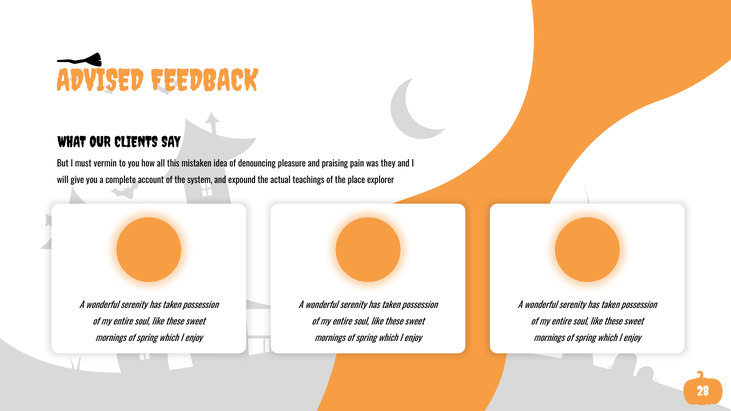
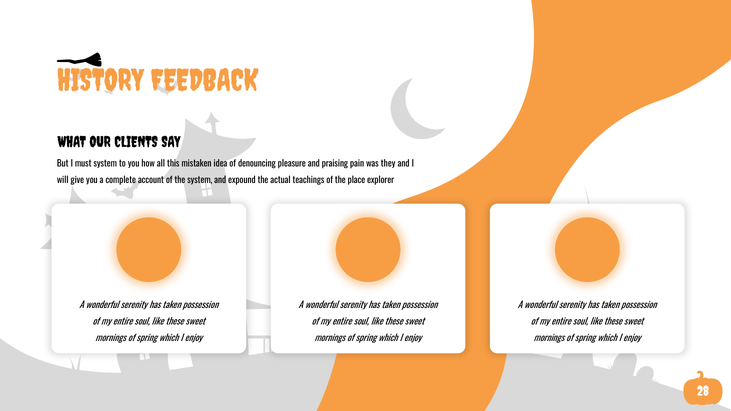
ADVISED: ADVISED -> HISTORY
must vermin: vermin -> system
